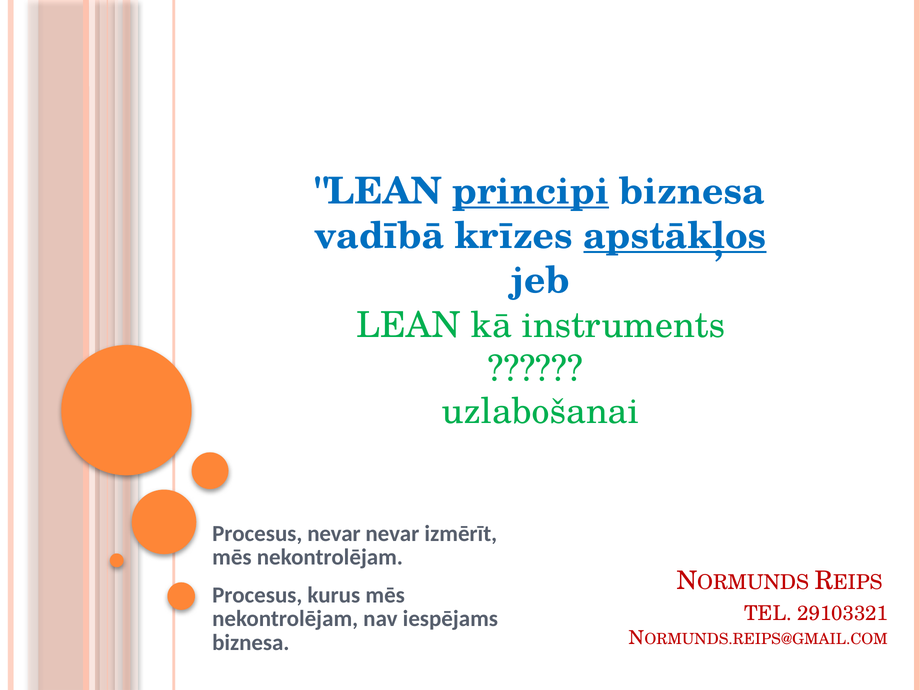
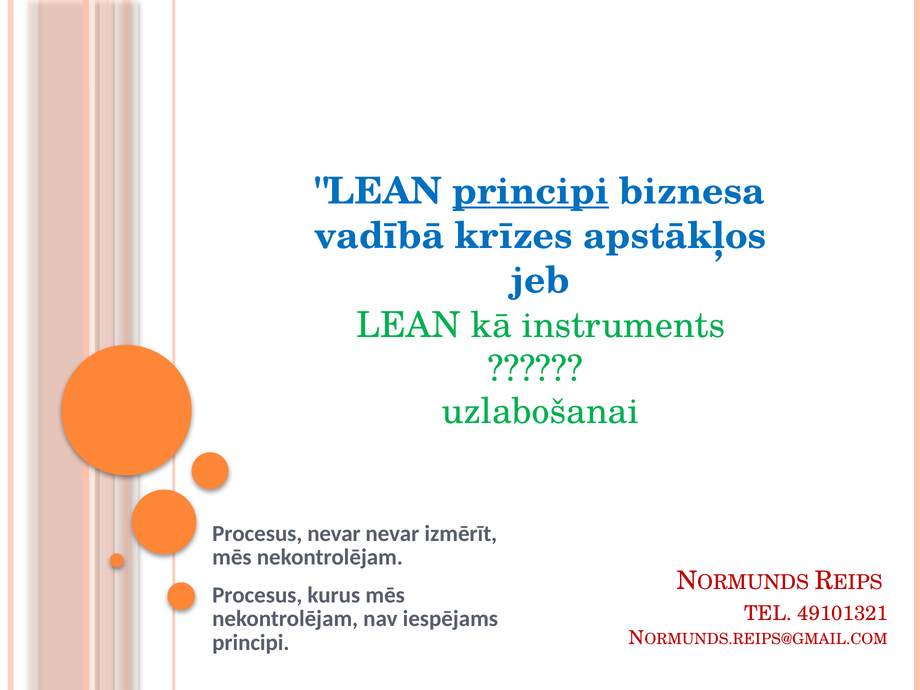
apstākļos underline: present -> none
29103321: 29103321 -> 49101321
biznesa at (251, 642): biznesa -> principi
